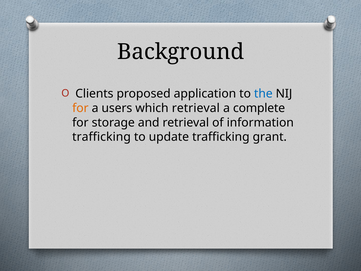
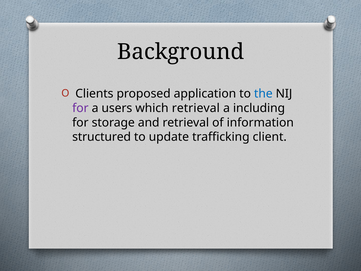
for at (80, 108) colour: orange -> purple
complete: complete -> including
trafficking at (101, 137): trafficking -> structured
grant: grant -> client
